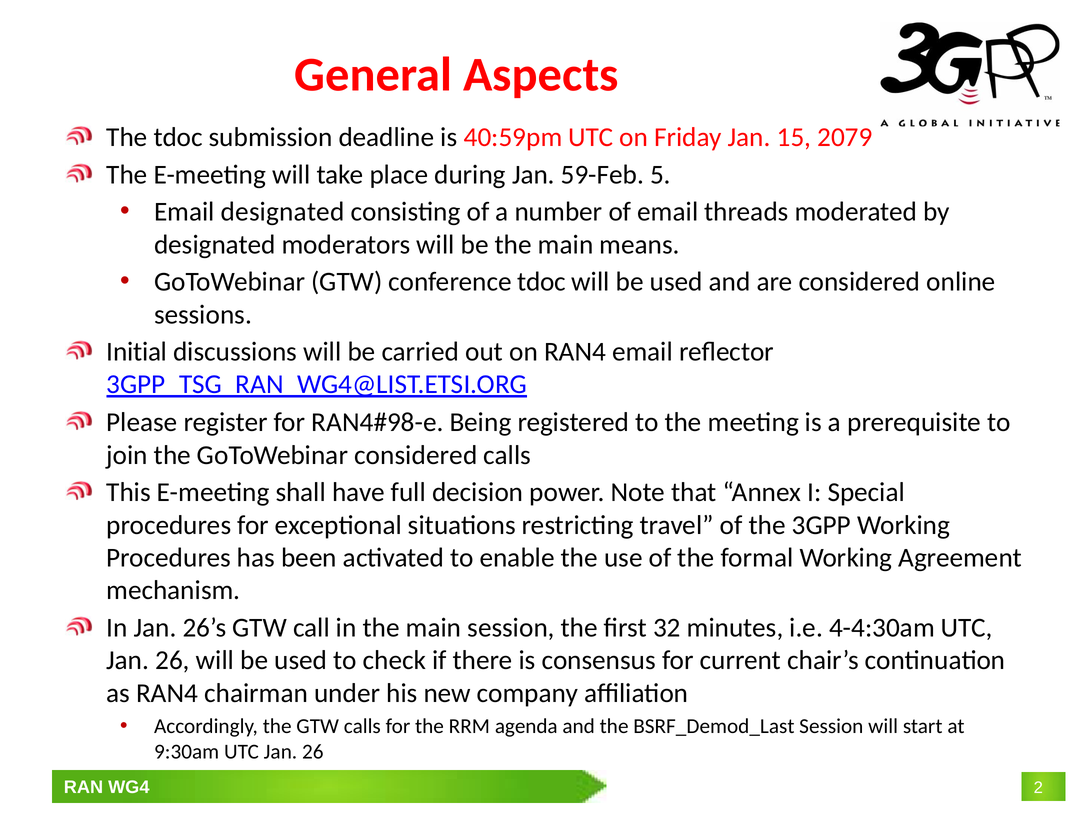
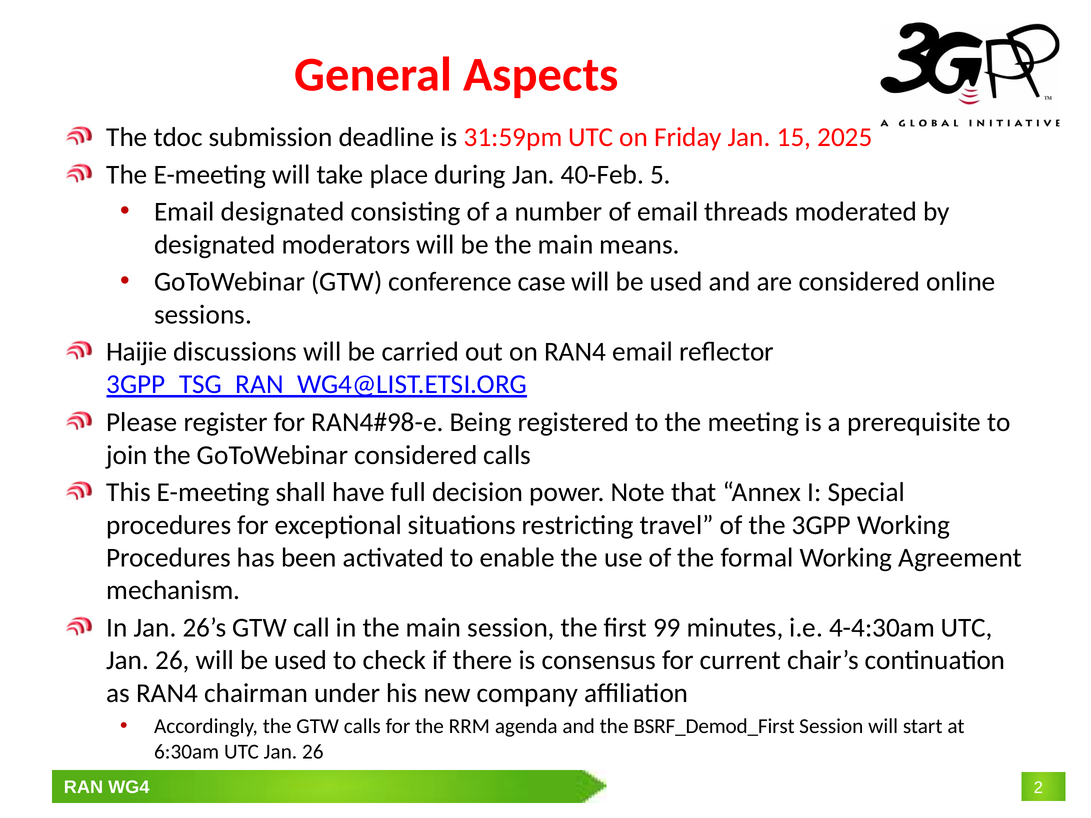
40:59pm: 40:59pm -> 31:59pm
2079: 2079 -> 2025
59-Feb: 59-Feb -> 40-Feb
conference tdoc: tdoc -> case
Initial: Initial -> Haijie
32: 32 -> 99
BSRF_Demod_Last: BSRF_Demod_Last -> BSRF_Demod_First
9:30am: 9:30am -> 6:30am
